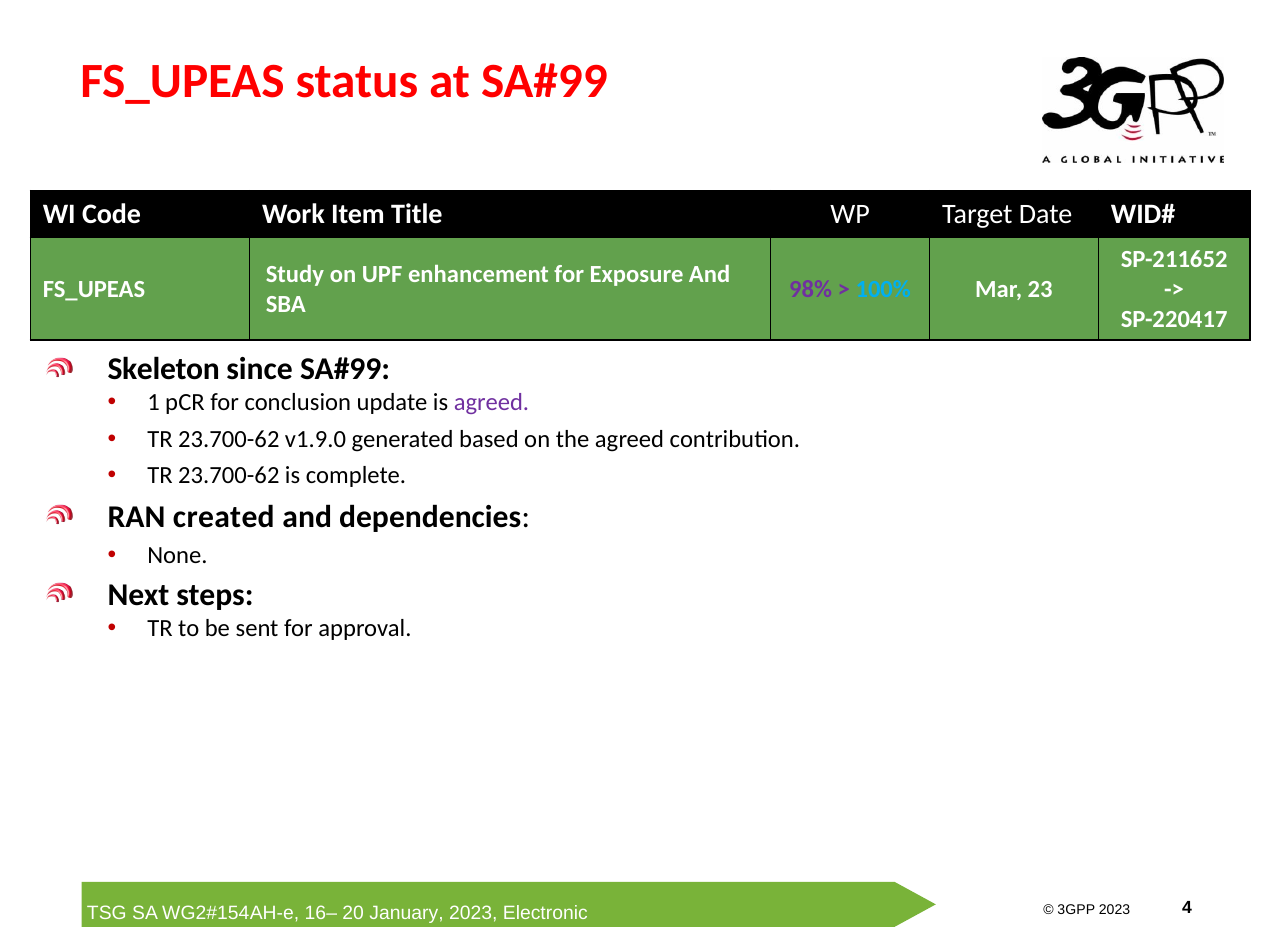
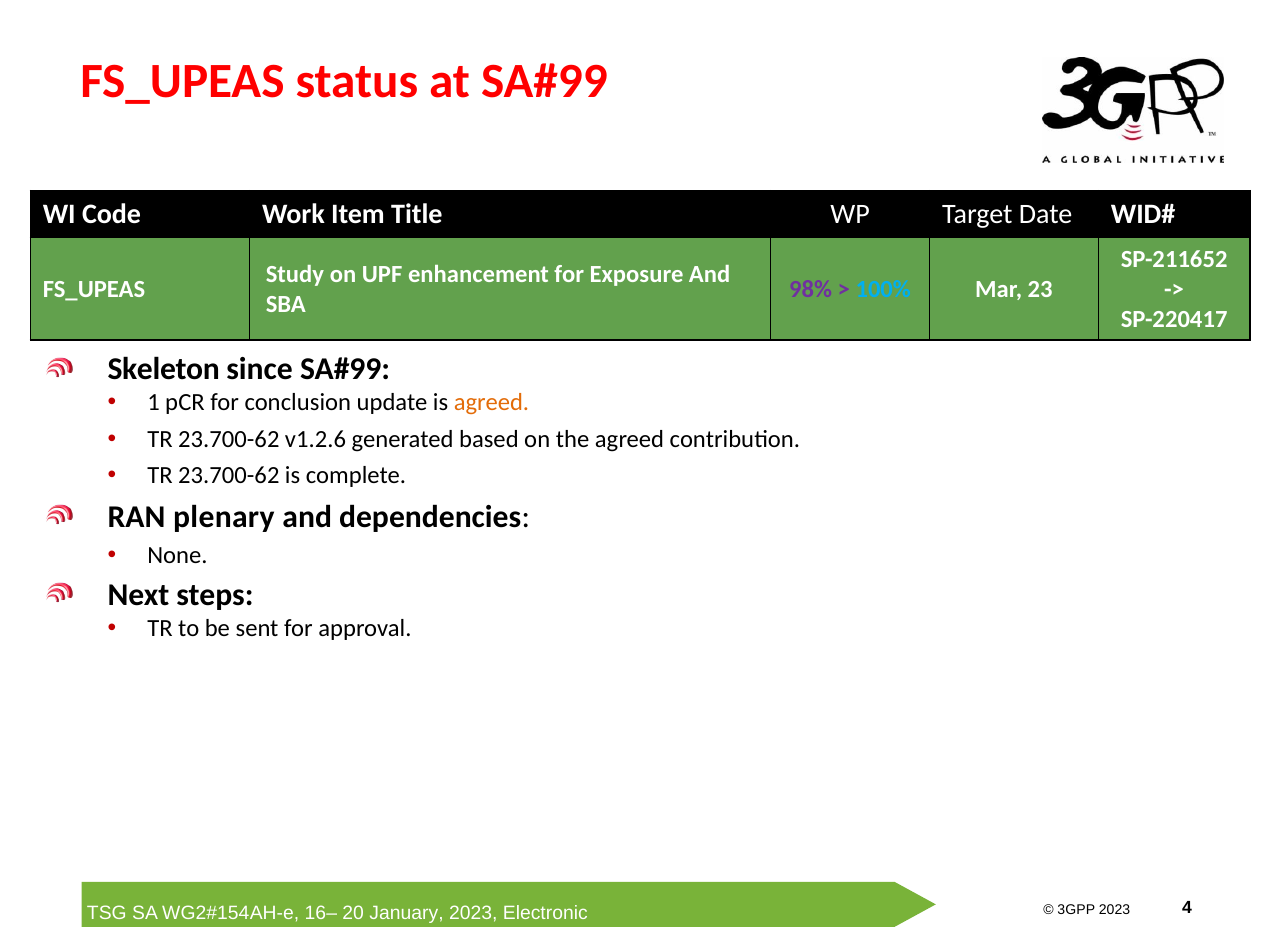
agreed at (491, 403) colour: purple -> orange
v1.9.0: v1.9.0 -> v1.2.6
created: created -> plenary
